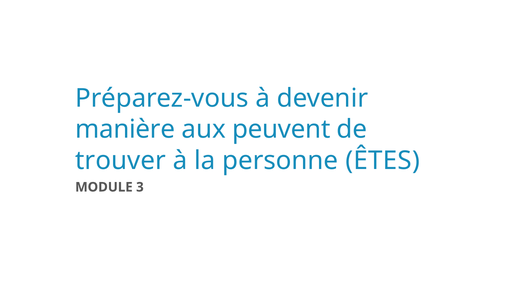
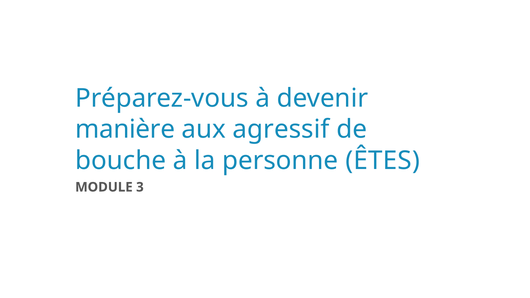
peuvent: peuvent -> agressif
trouver: trouver -> bouche
